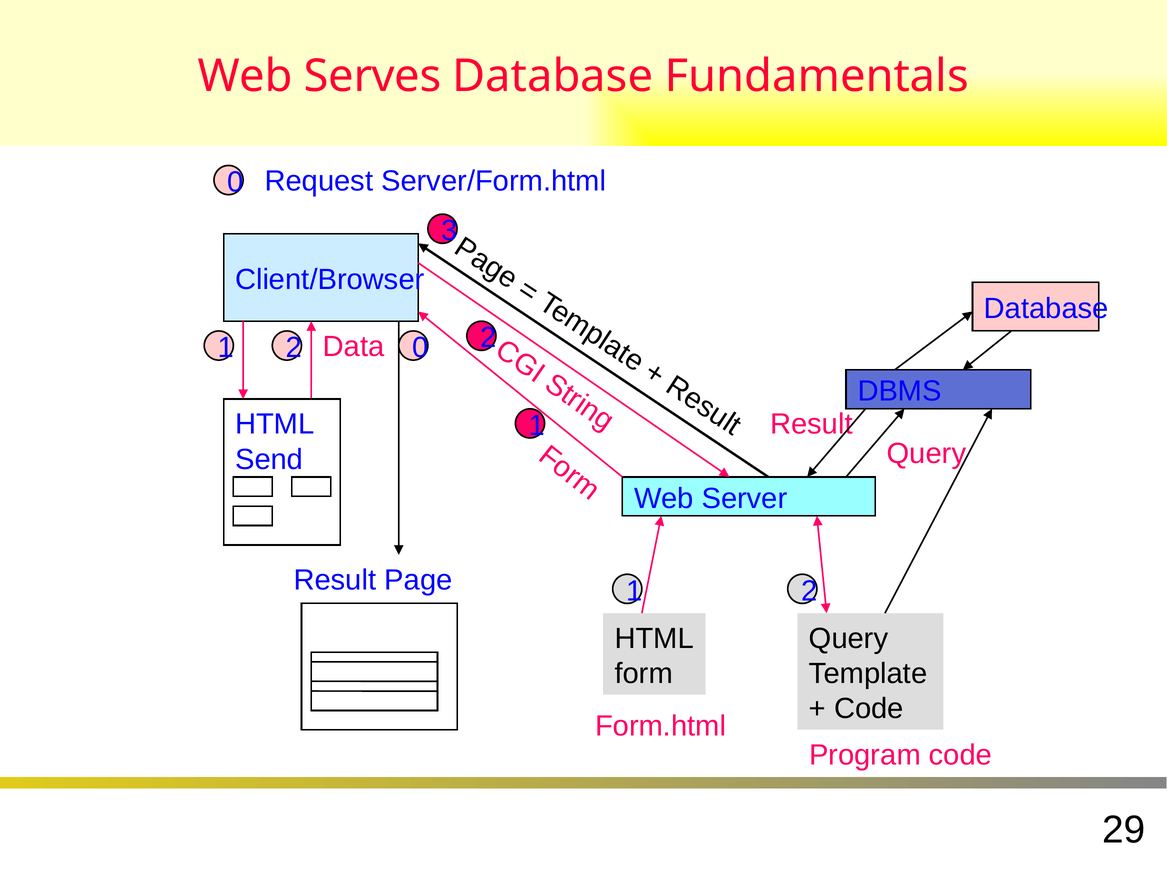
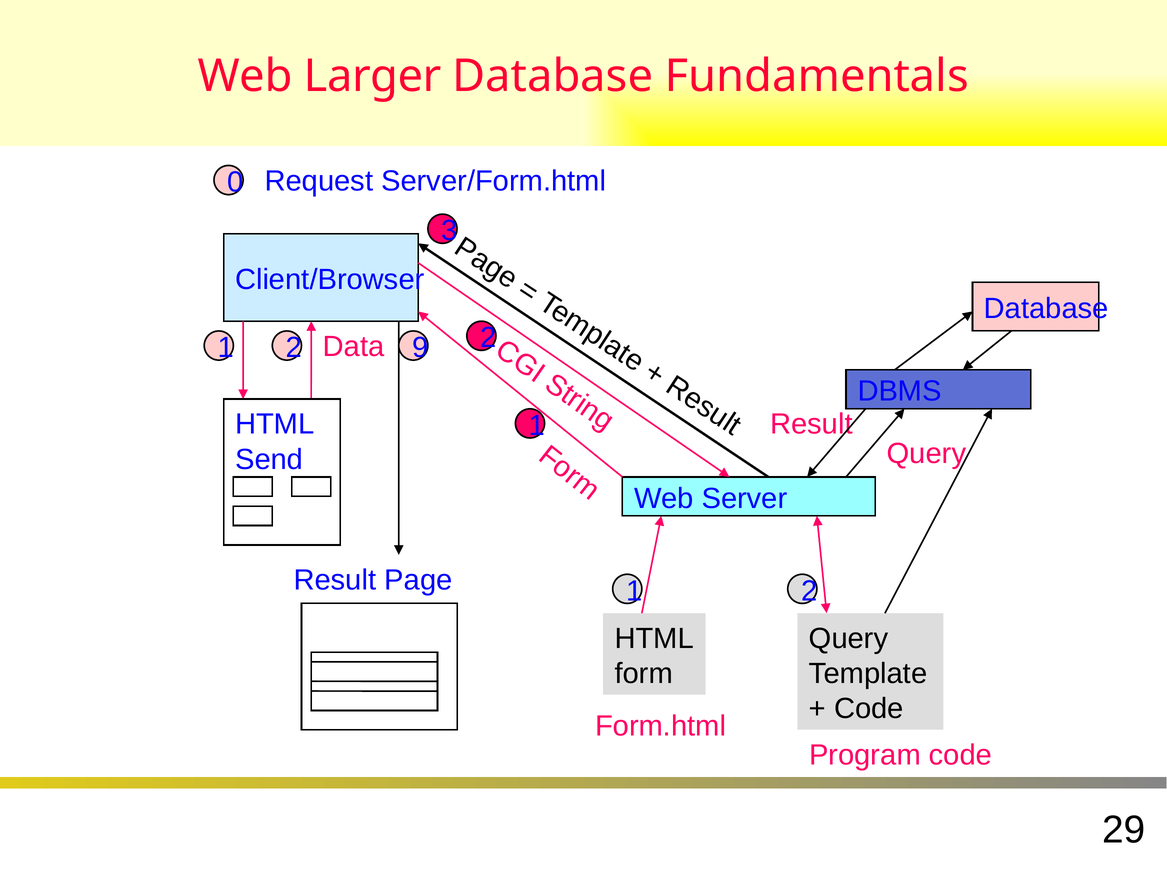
Serves: Serves -> Larger
2 0: 0 -> 9
